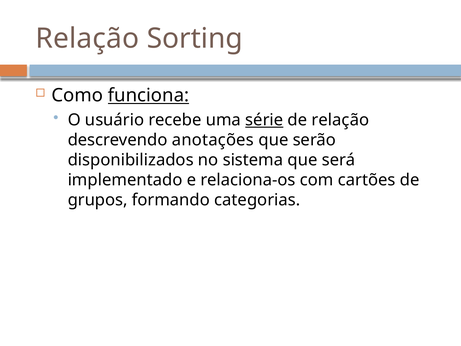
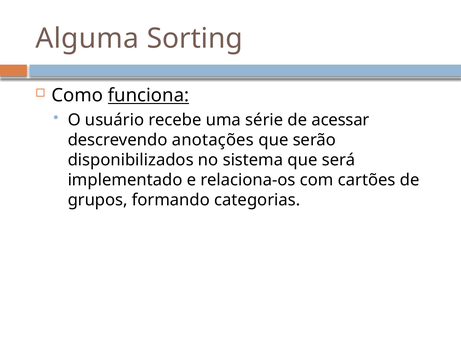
Relação at (87, 38): Relação -> Alguma
série underline: present -> none
de relação: relação -> acessar
